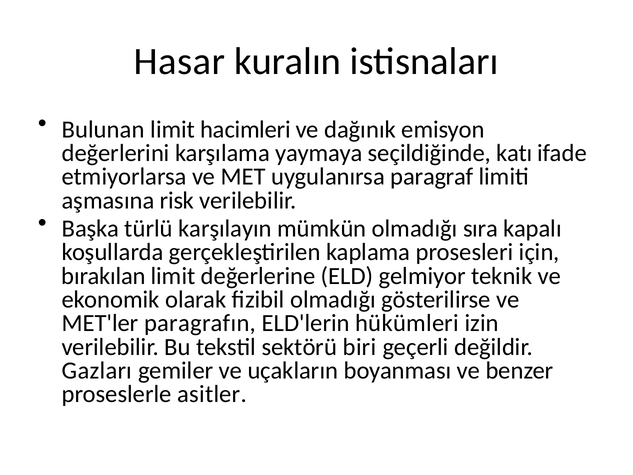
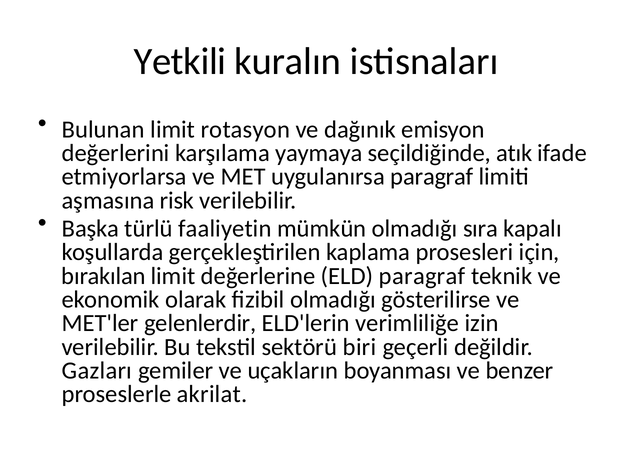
Hasar: Hasar -> Yetkili
hacimleri: hacimleri -> rotasyon
katı: katı -> atık
karşılayın: karşılayın -> faaliyetin
ELD gelmiyor: gelmiyor -> paragraf
paragrafın: paragrafın -> gelenlerdir
hükümleri: hükümleri -> verimliliğe
asitler: asitler -> akrilat
